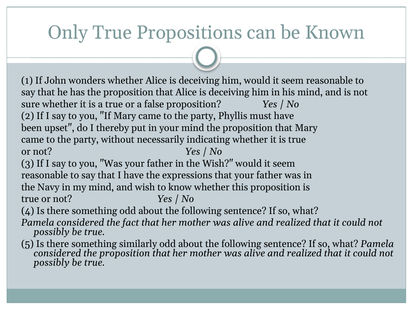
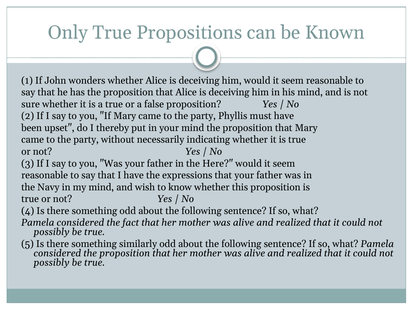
the Wish: Wish -> Here
